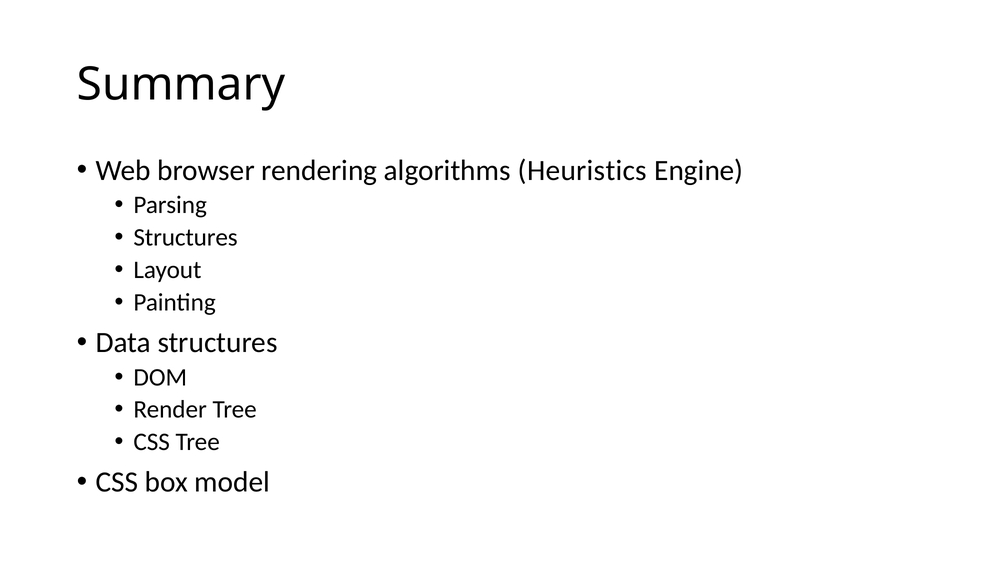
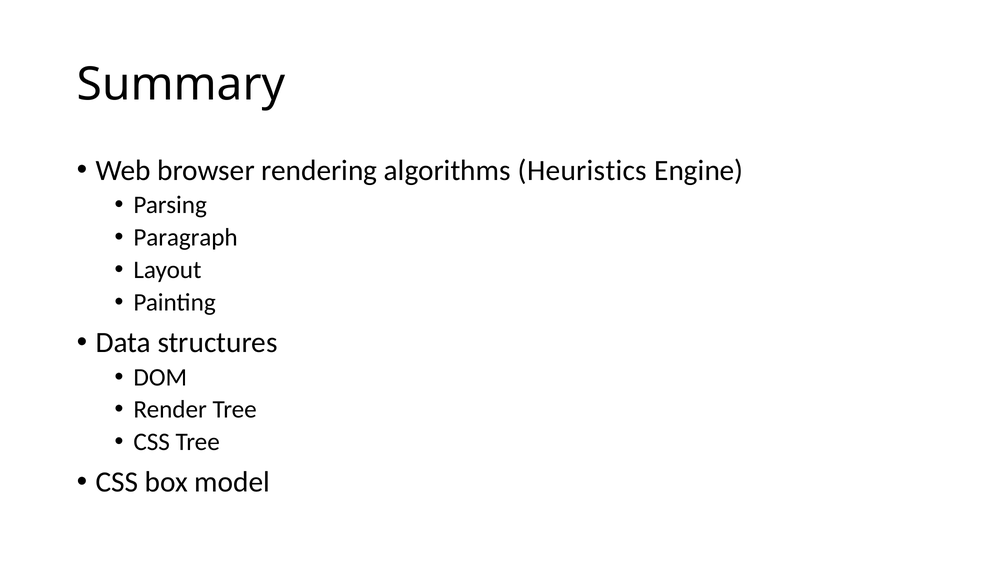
Structures at (186, 237): Structures -> Paragraph
